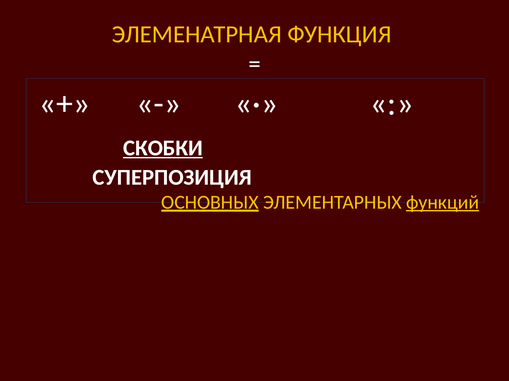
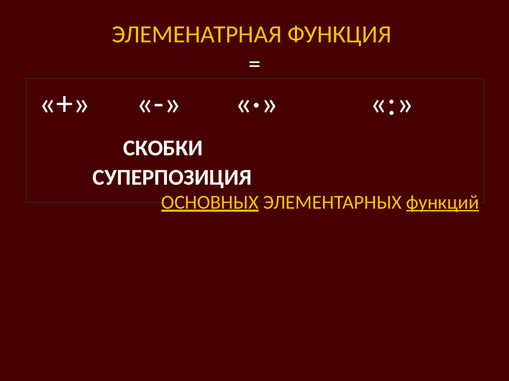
СКОБКИ underline: present -> none
